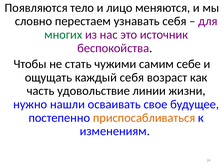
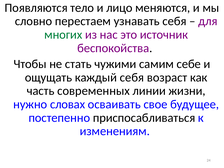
удовольствие: удовольствие -> современных
нашли: нашли -> словах
приспосабливаться colour: orange -> black
